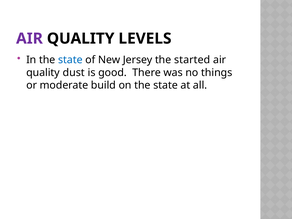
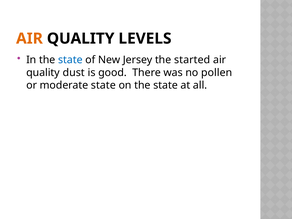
AIR at (29, 39) colour: purple -> orange
things: things -> pollen
moderate build: build -> state
